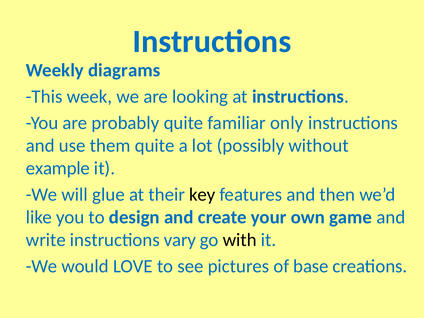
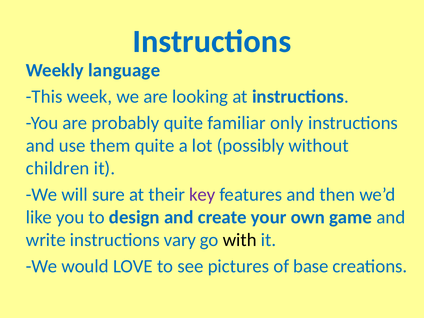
diagrams: diagrams -> language
example: example -> children
glue: glue -> sure
key colour: black -> purple
